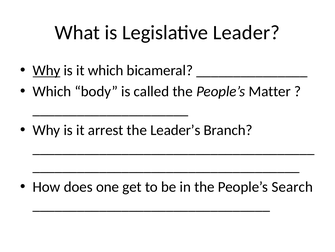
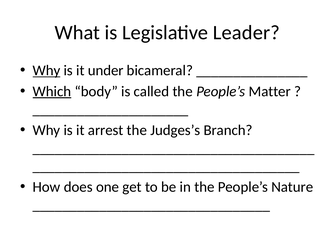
it which: which -> under
Which at (52, 91) underline: none -> present
Leader’s: Leader’s -> Judges’s
Search: Search -> Nature
